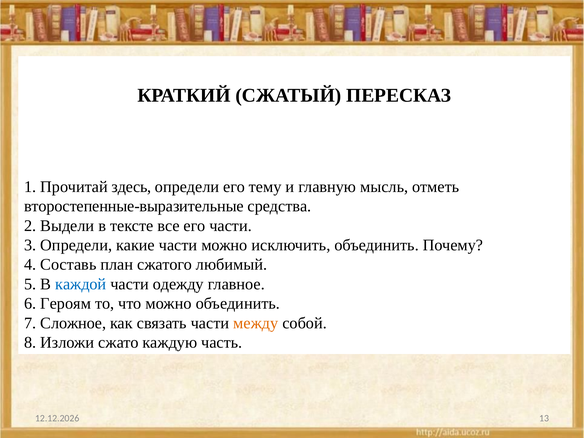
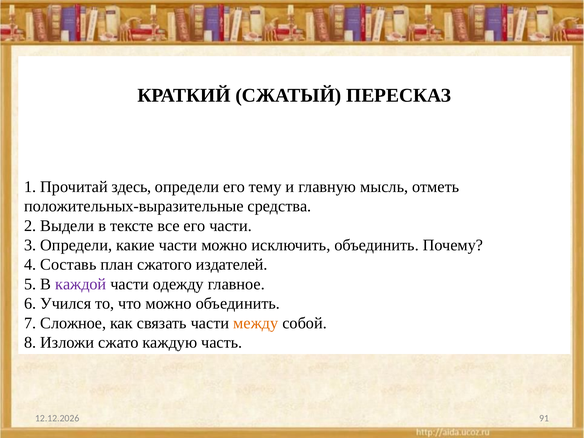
второстепенные-выразительные: второстепенные-выразительные -> положительных-выразительные
любимый: любимый -> издателей
каждой colour: blue -> purple
Героям: Героям -> Учился
13: 13 -> 91
